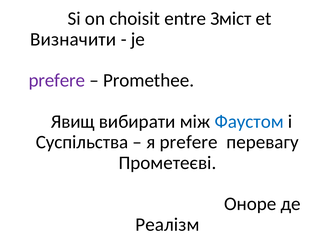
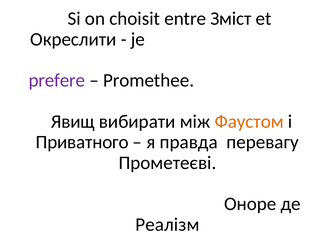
Визначити: Визначити -> Окреслити
Фаустом colour: blue -> orange
Суспільства: Суспільства -> Приватного
я prefere: prefere -> правда
